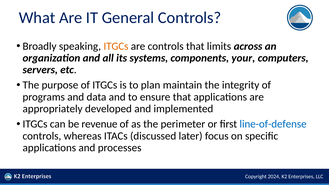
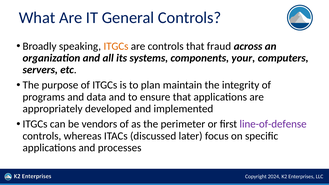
limits: limits -> fraud
revenue: revenue -> vendors
line-of-defense colour: blue -> purple
